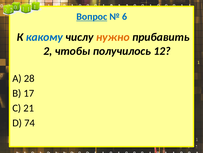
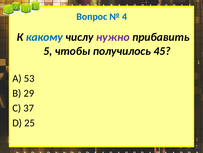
Вопрос underline: present -> none
6: 6 -> 4
нужно colour: orange -> purple
2: 2 -> 5
12: 12 -> 45
28: 28 -> 53
17: 17 -> 29
21: 21 -> 37
74: 74 -> 25
